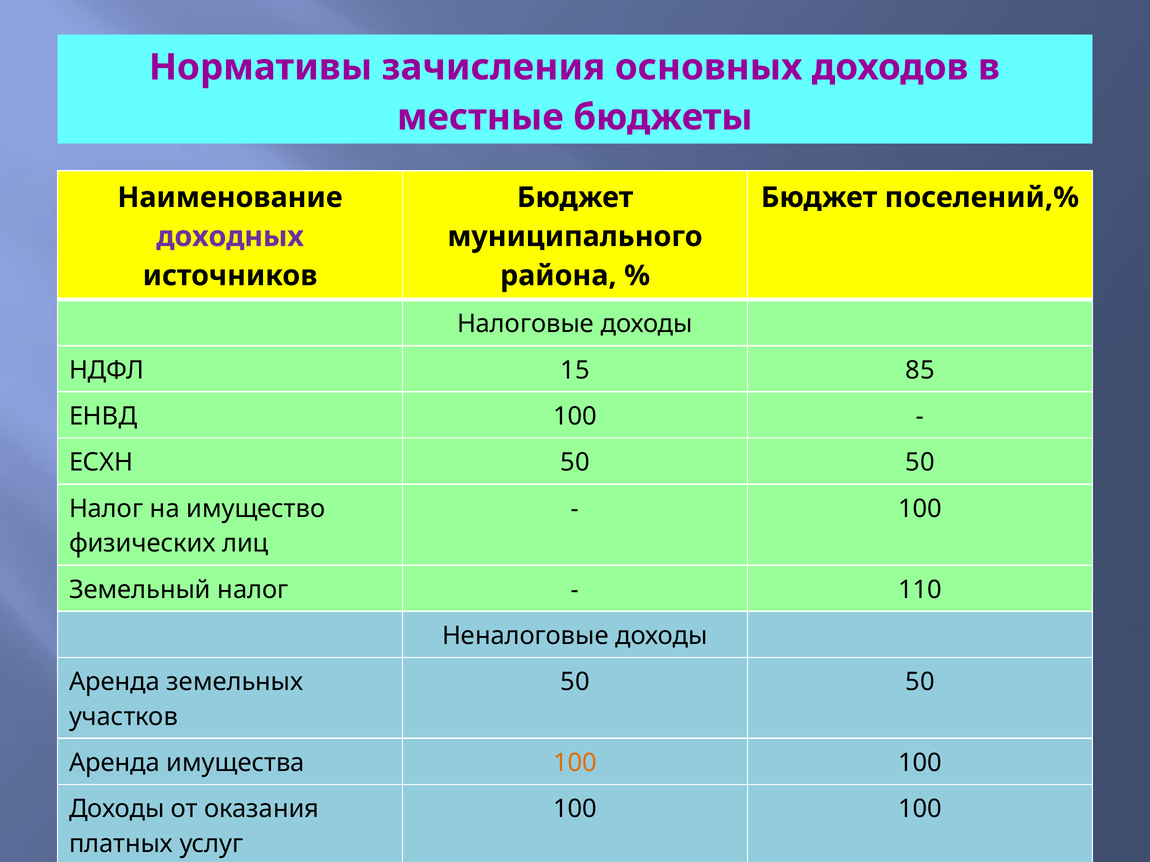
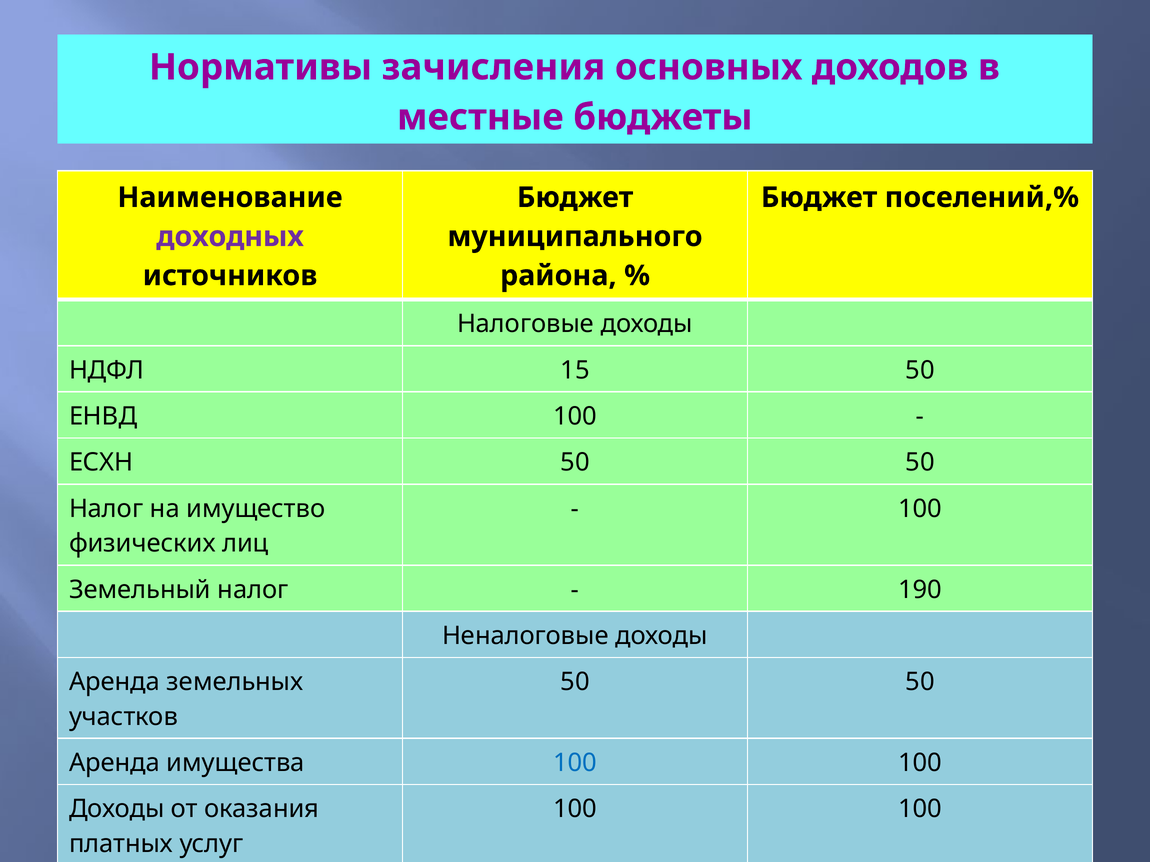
15 85: 85 -> 50
110: 110 -> 190
100 at (575, 763) colour: orange -> blue
